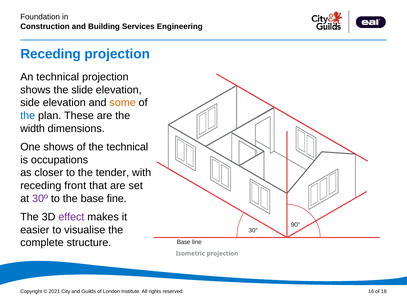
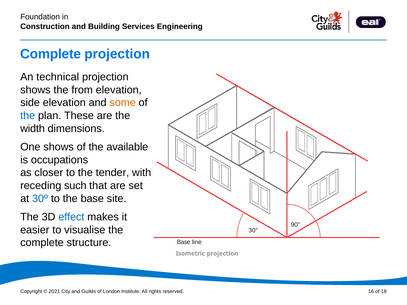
Receding at (51, 54): Receding -> Complete
slide: slide -> from
the technical: technical -> available
front: front -> such
30º colour: purple -> blue
fine: fine -> site
effect colour: purple -> blue
